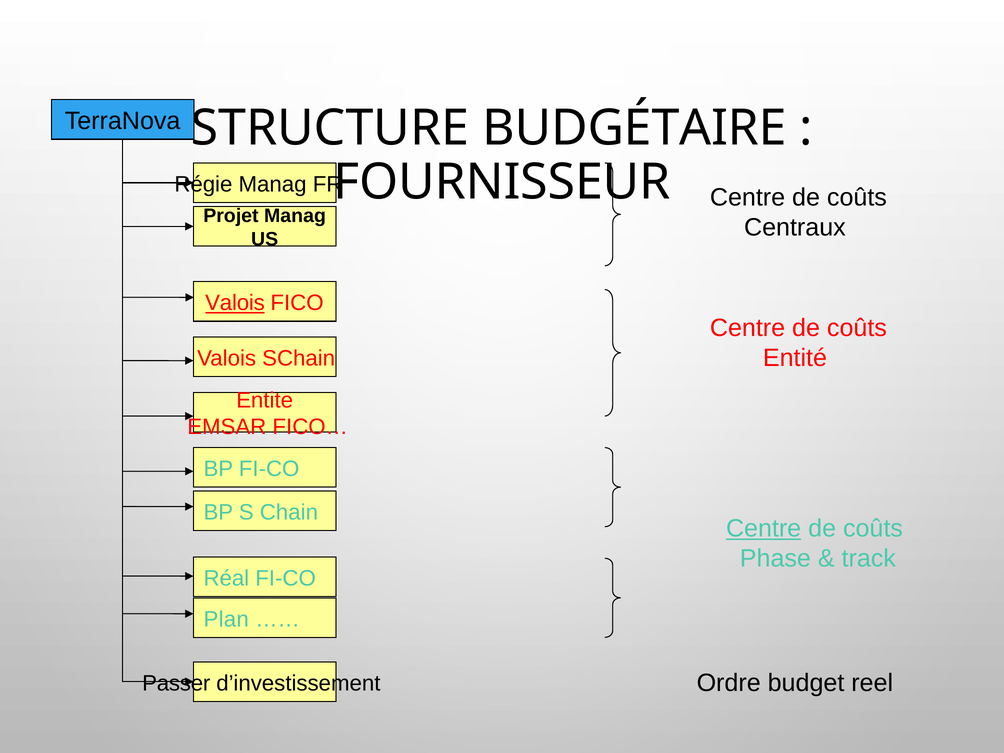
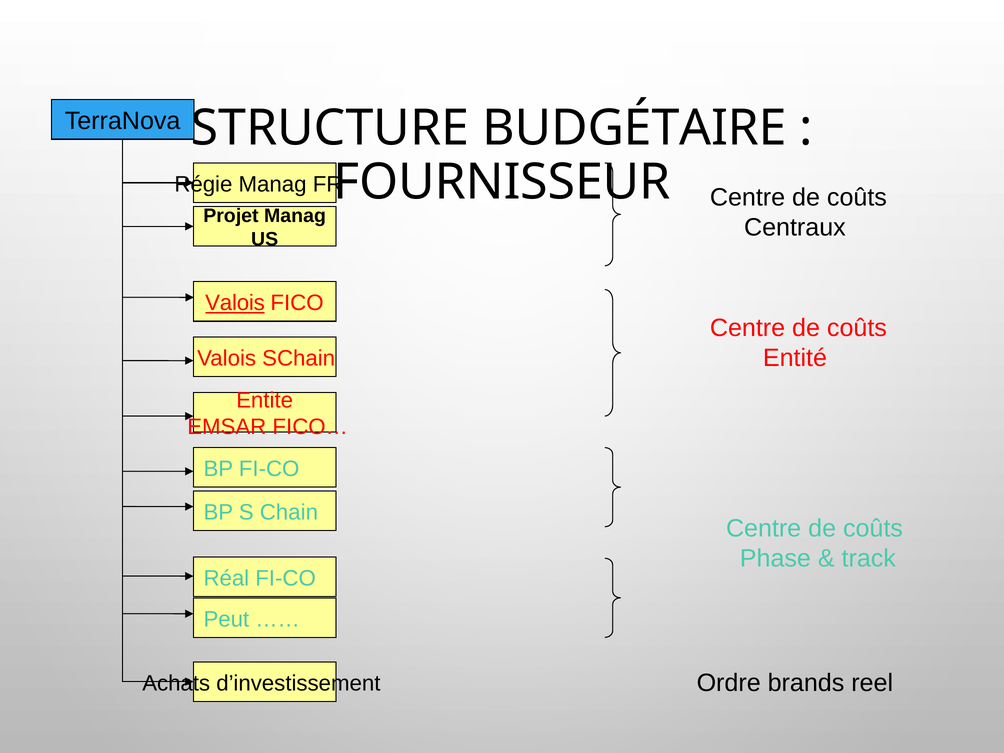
Centre at (764, 528) underline: present -> none
Plan: Plan -> Peut
budget: budget -> brands
Passer: Passer -> Achats
